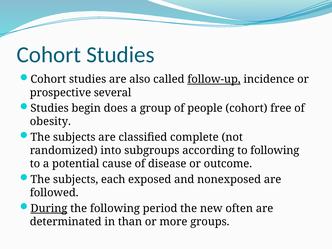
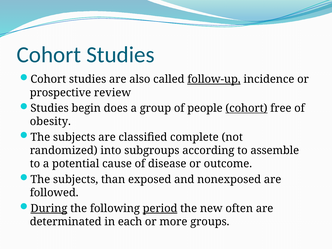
several: several -> review
cohort at (246, 108) underline: none -> present
to following: following -> assemble
each: each -> than
period underline: none -> present
than: than -> each
